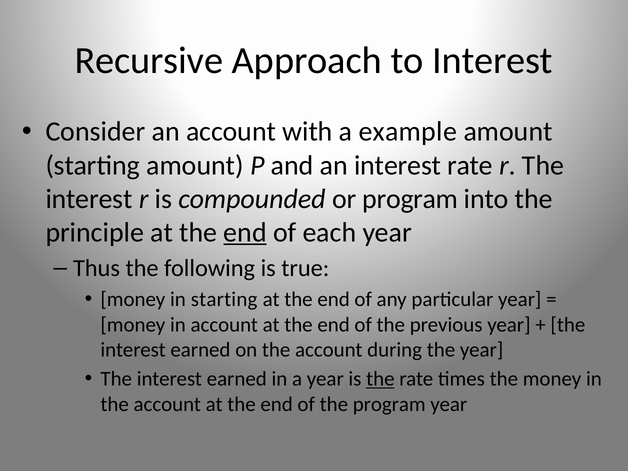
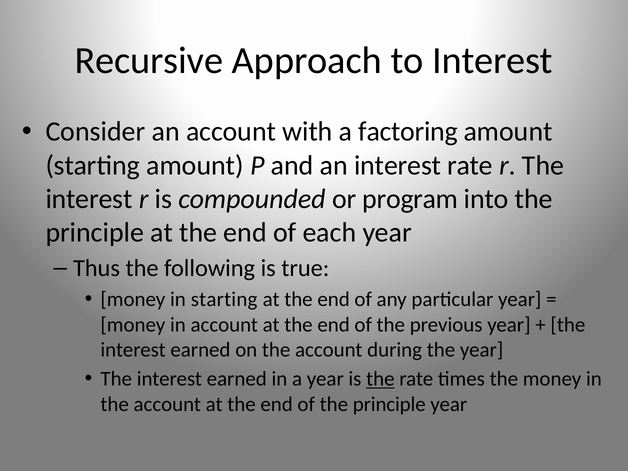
example: example -> factoring
end at (245, 232) underline: present -> none
of the program: program -> principle
